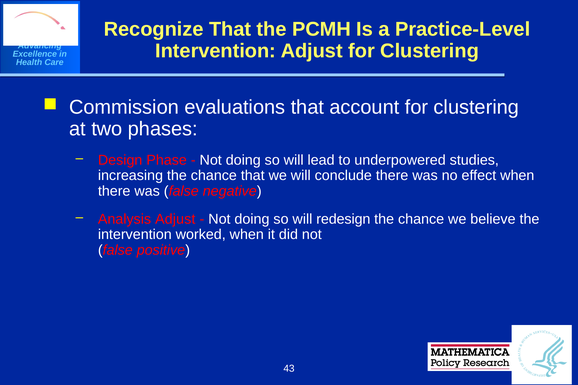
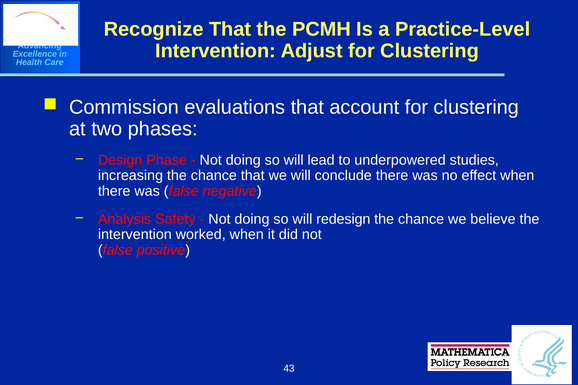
Analysis Adjust: Adjust -> Safety
